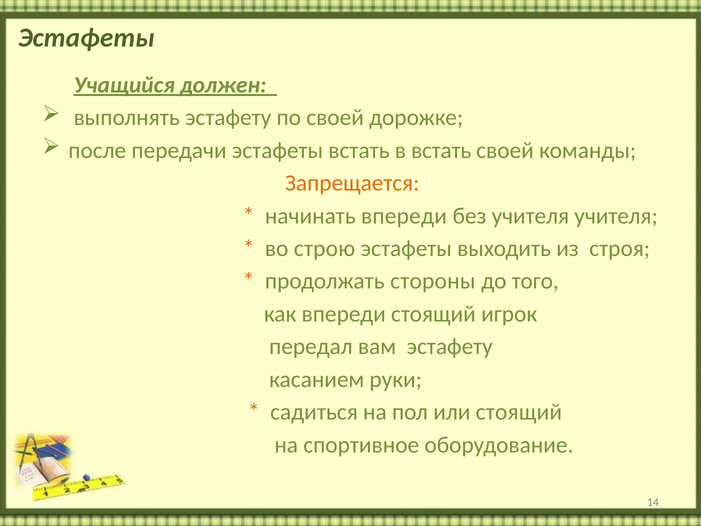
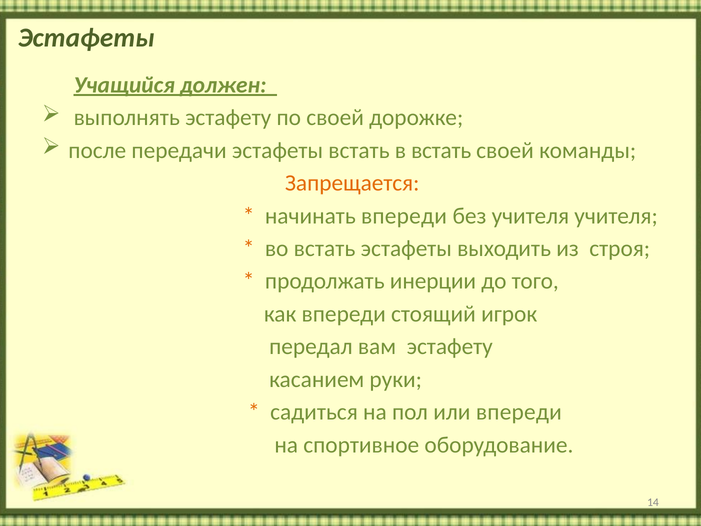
во строю: строю -> встать
стороны: стороны -> инерции
или стоящий: стоящий -> впереди
